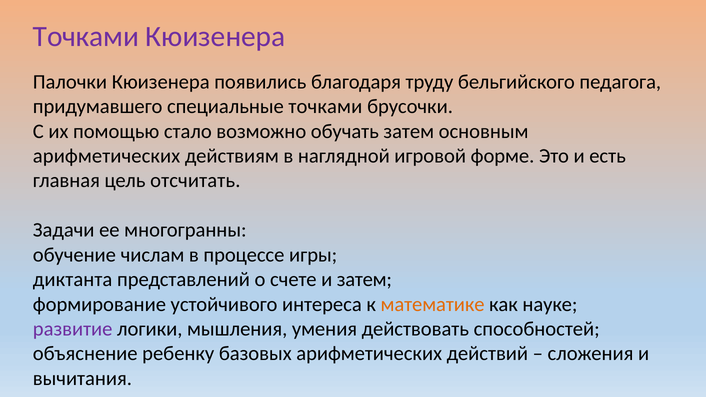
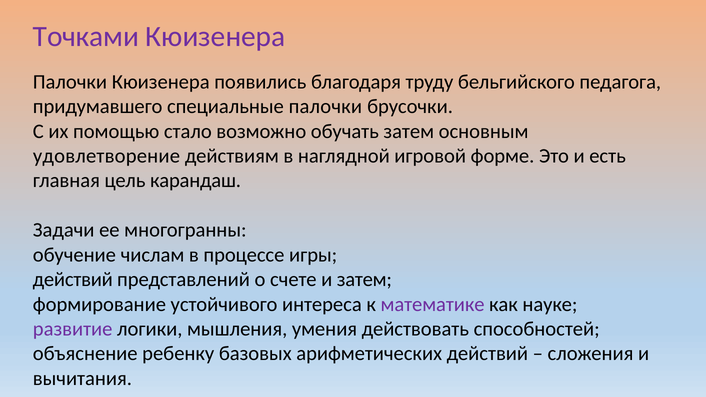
специальные точками: точками -> палочки
арифметических at (107, 156): арифметических -> удовлетворение
отсчитать: отсчитать -> карандаш
диктанта at (73, 280): диктанта -> действий
математике colour: orange -> purple
